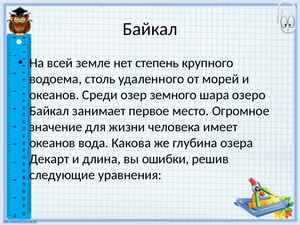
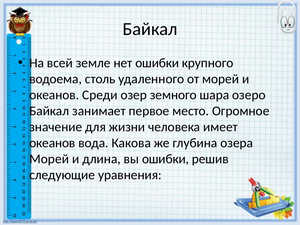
нет степень: степень -> ошибки
Декарт at (49, 159): Декарт -> Морей
